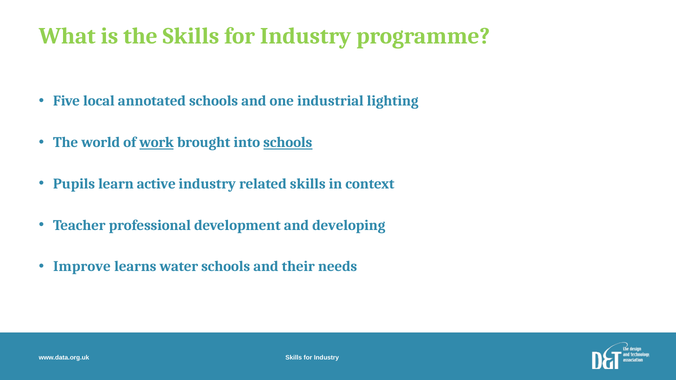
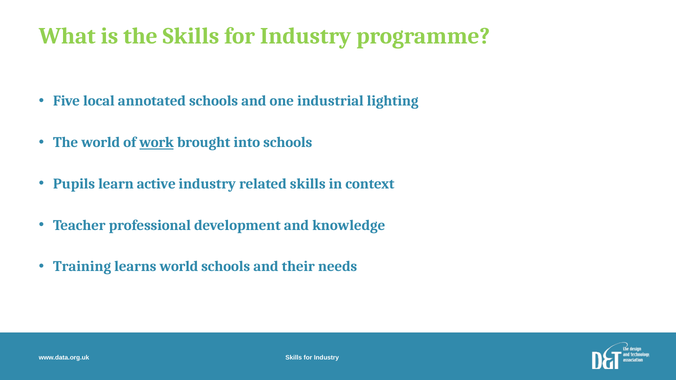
schools at (288, 143) underline: present -> none
developing: developing -> knowledge
Improve: Improve -> Training
learns water: water -> world
